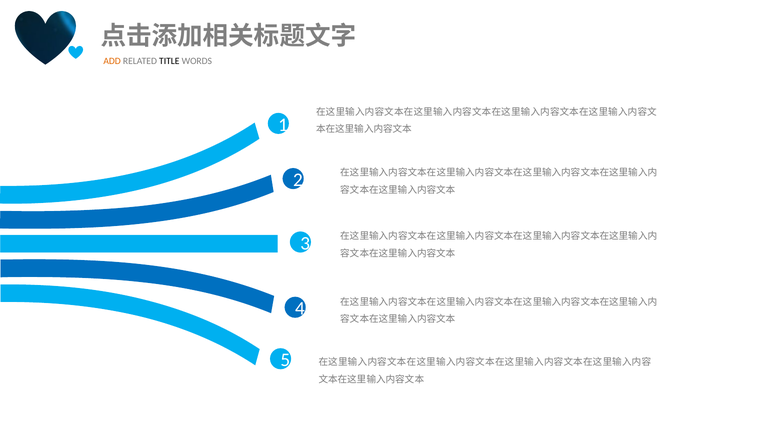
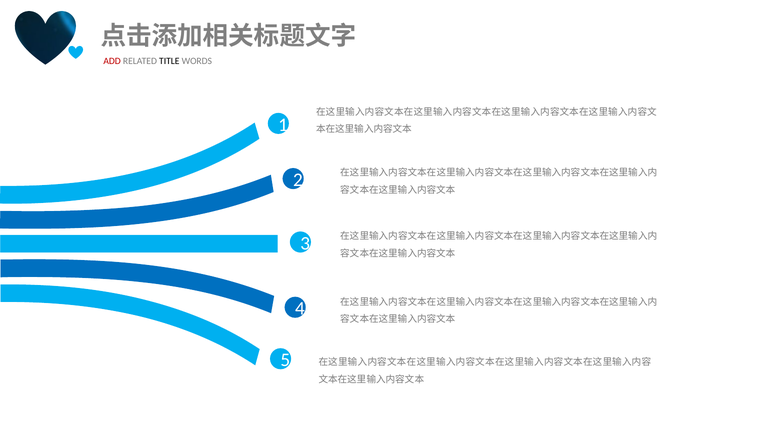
ADD colour: orange -> red
